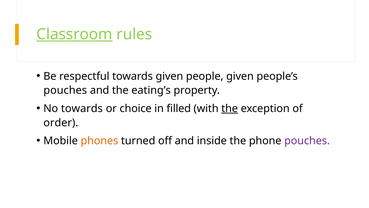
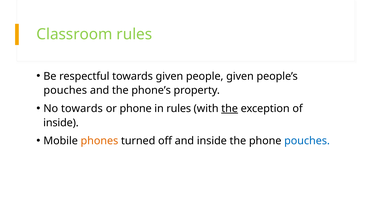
Classroom underline: present -> none
eating’s: eating’s -> phone’s
or choice: choice -> phone
in filled: filled -> rules
order at (61, 123): order -> inside
pouches at (307, 141) colour: purple -> blue
